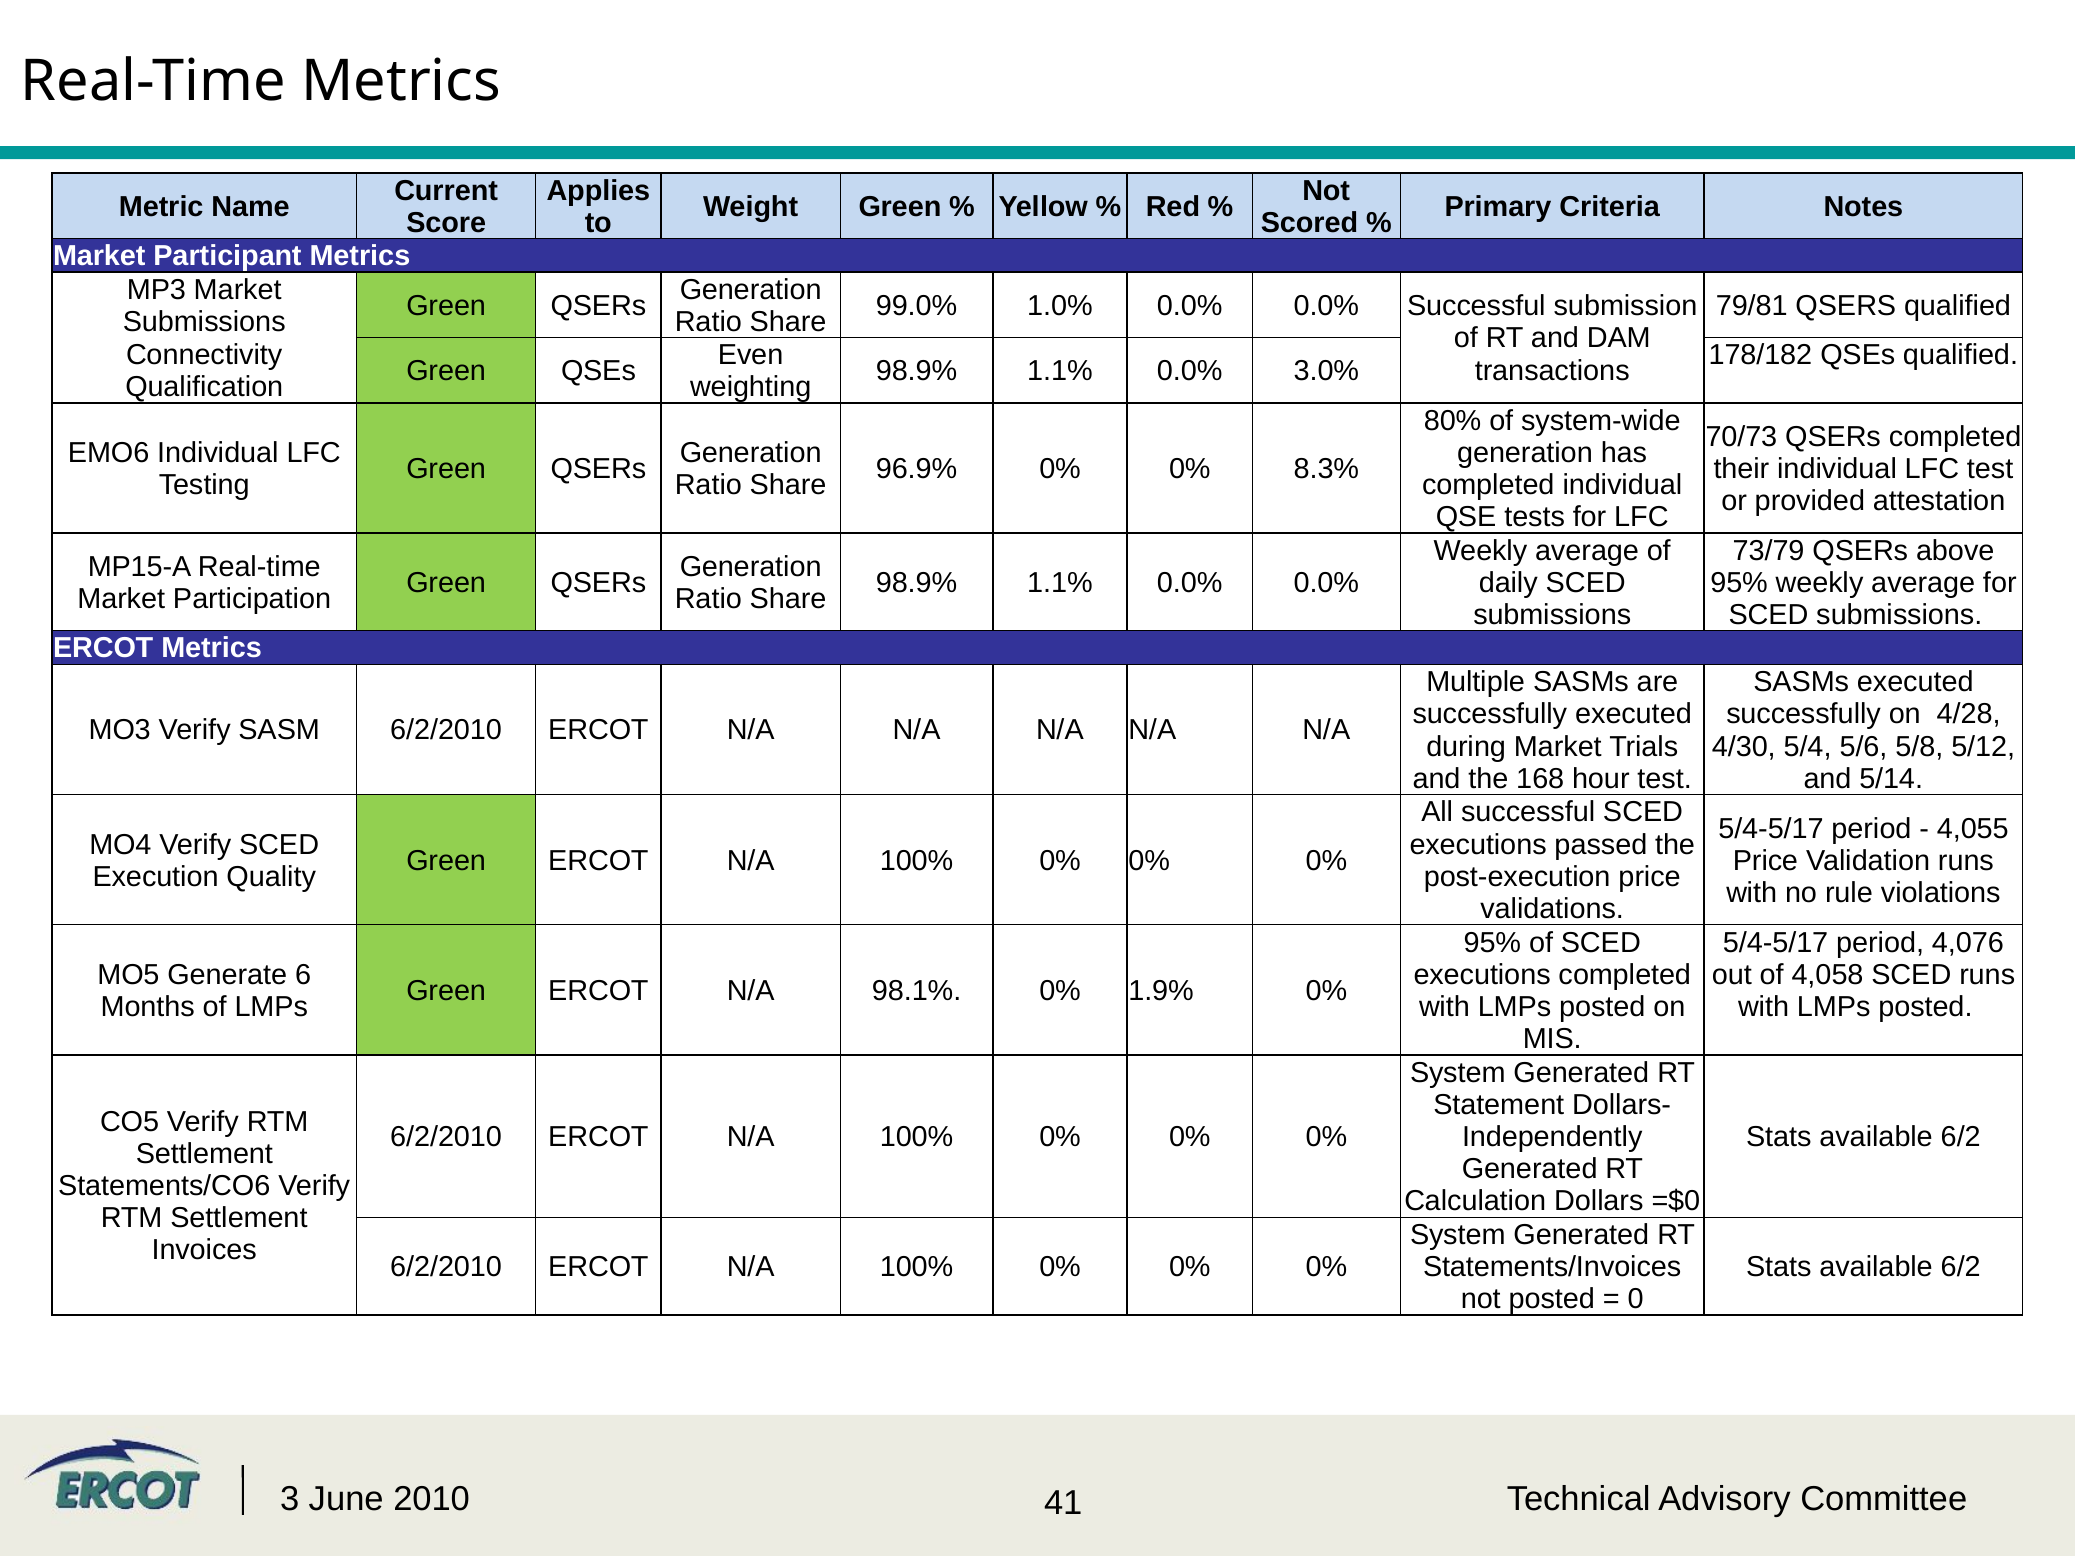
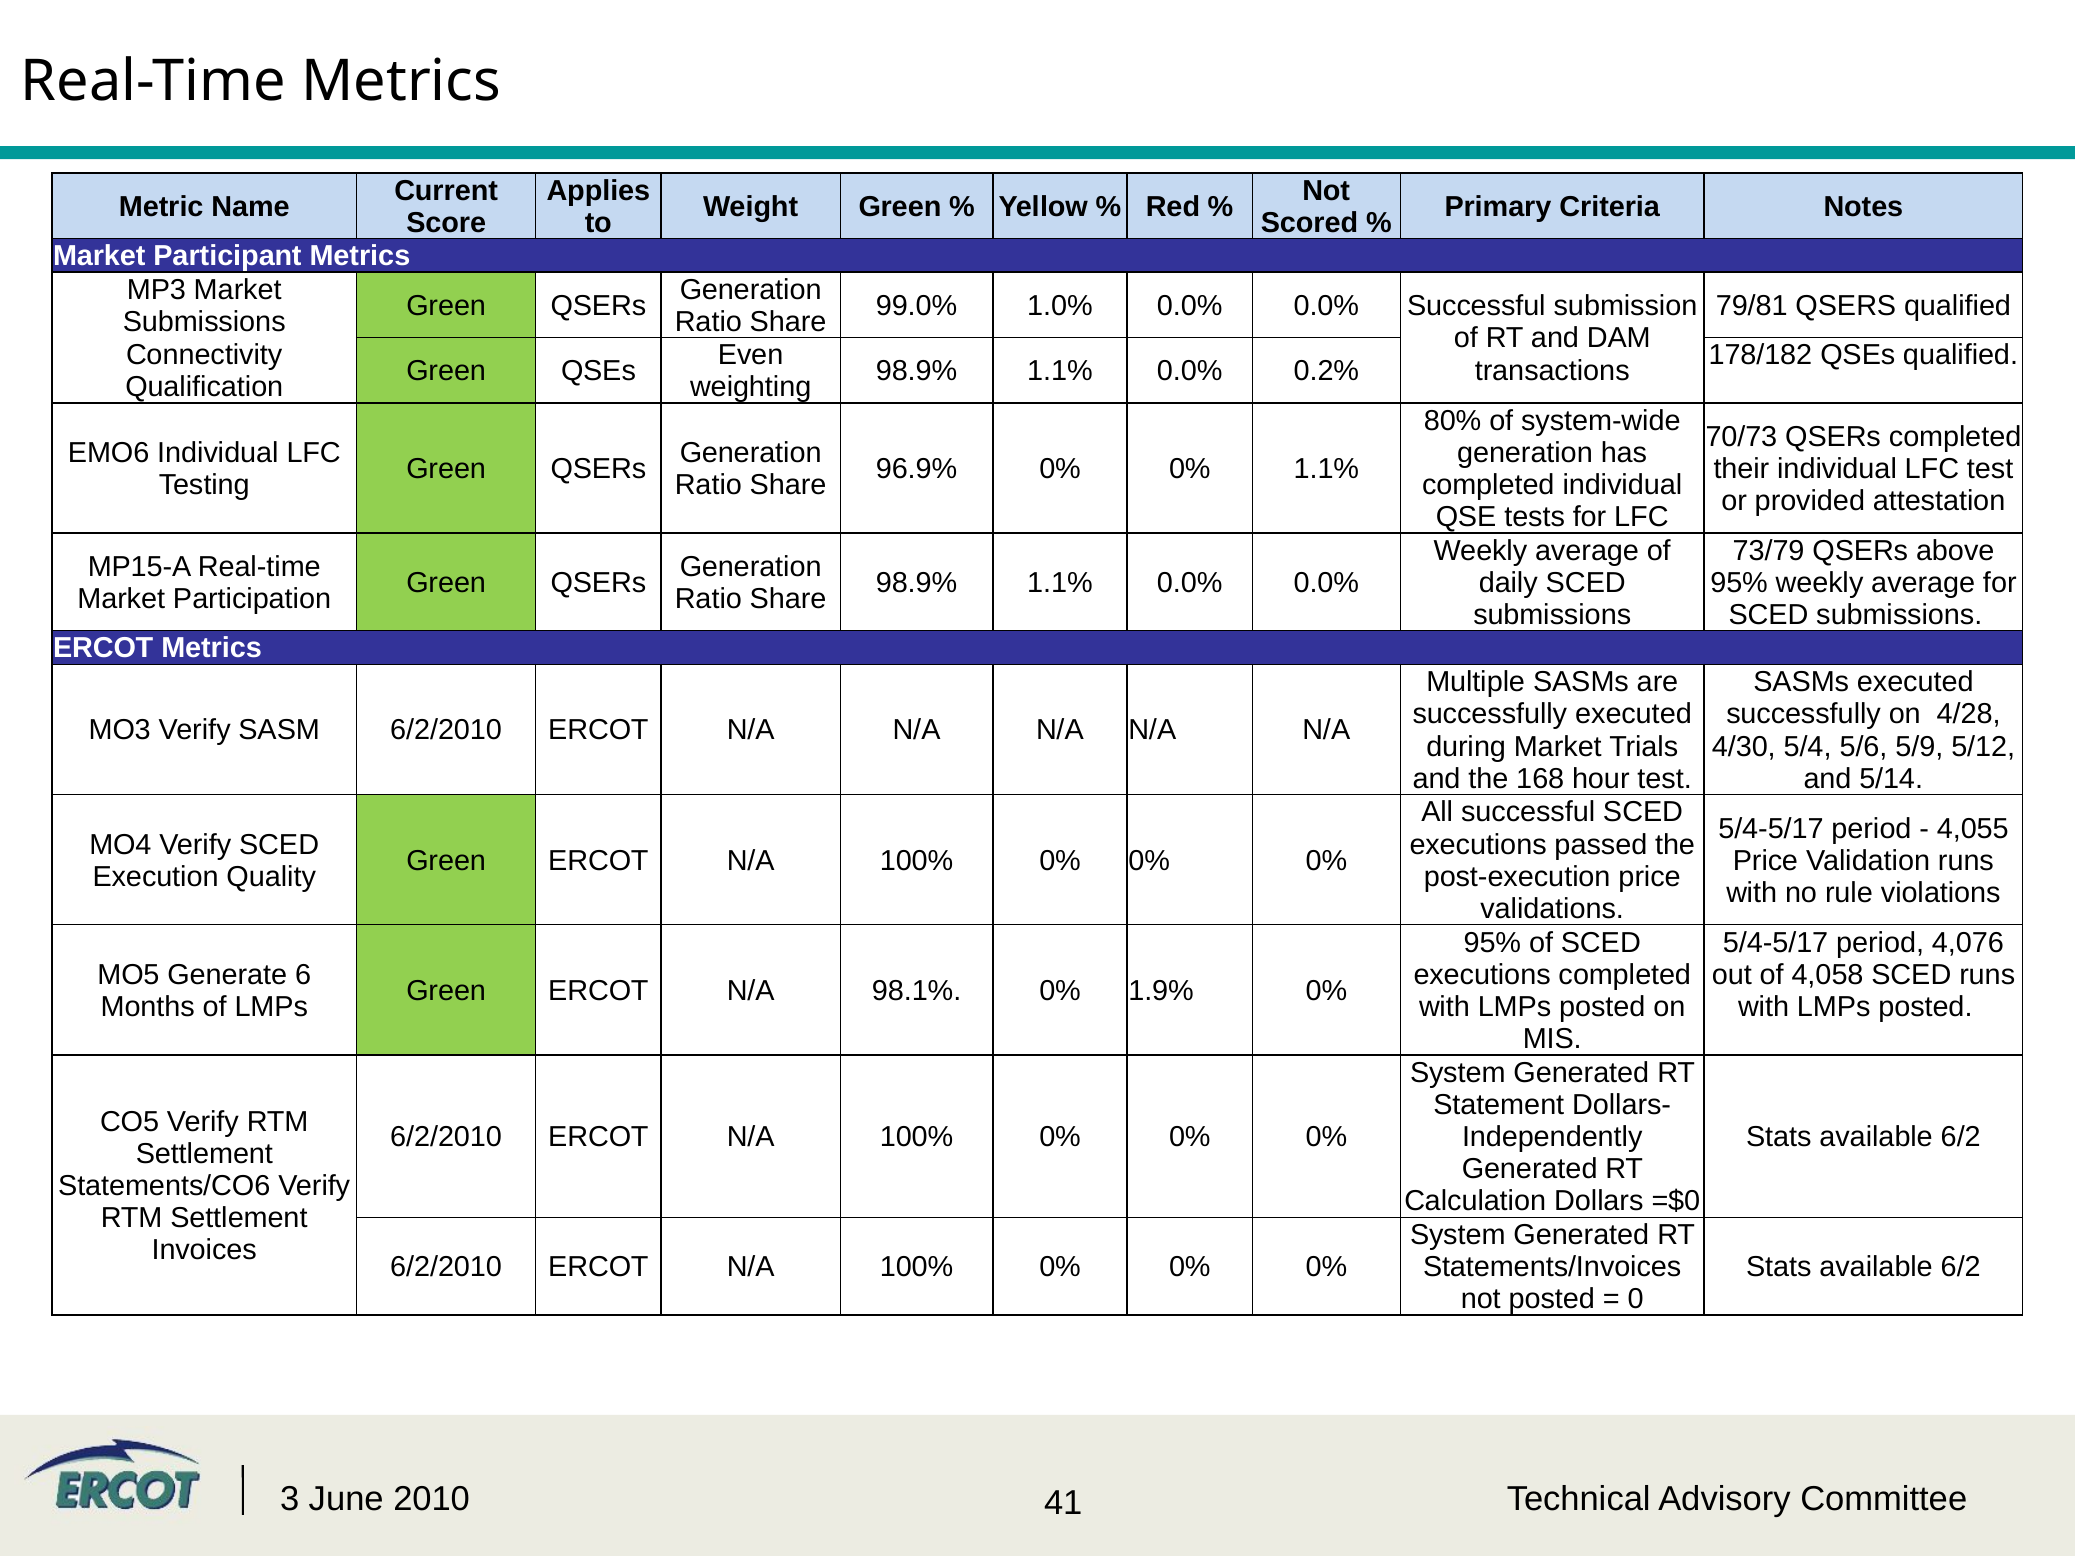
3.0%: 3.0% -> 0.2%
0% 8.3%: 8.3% -> 1.1%
5/8: 5/8 -> 5/9
